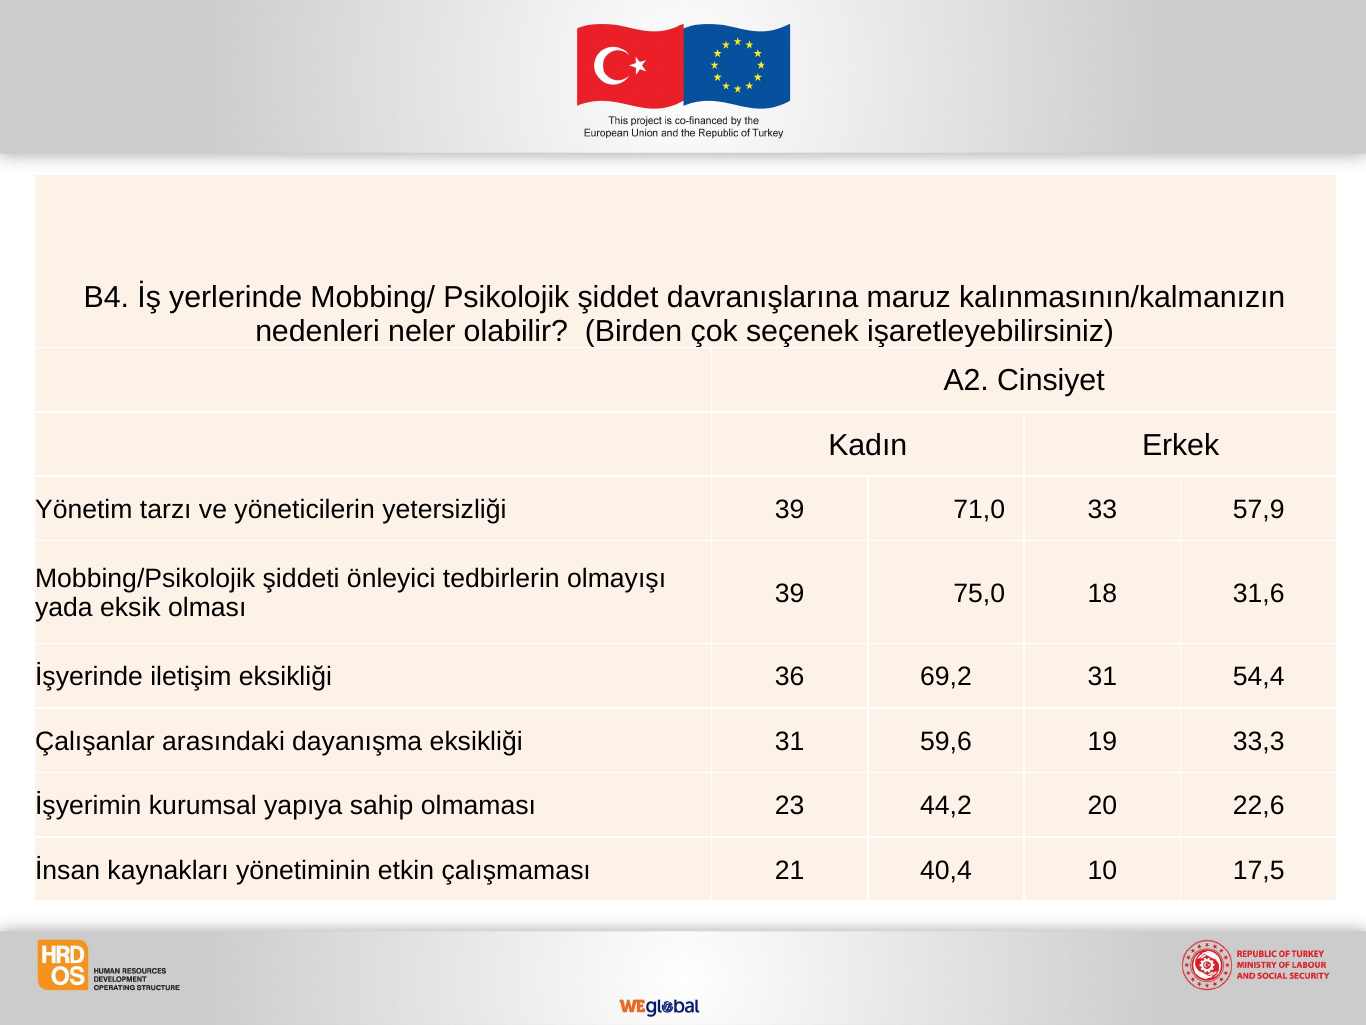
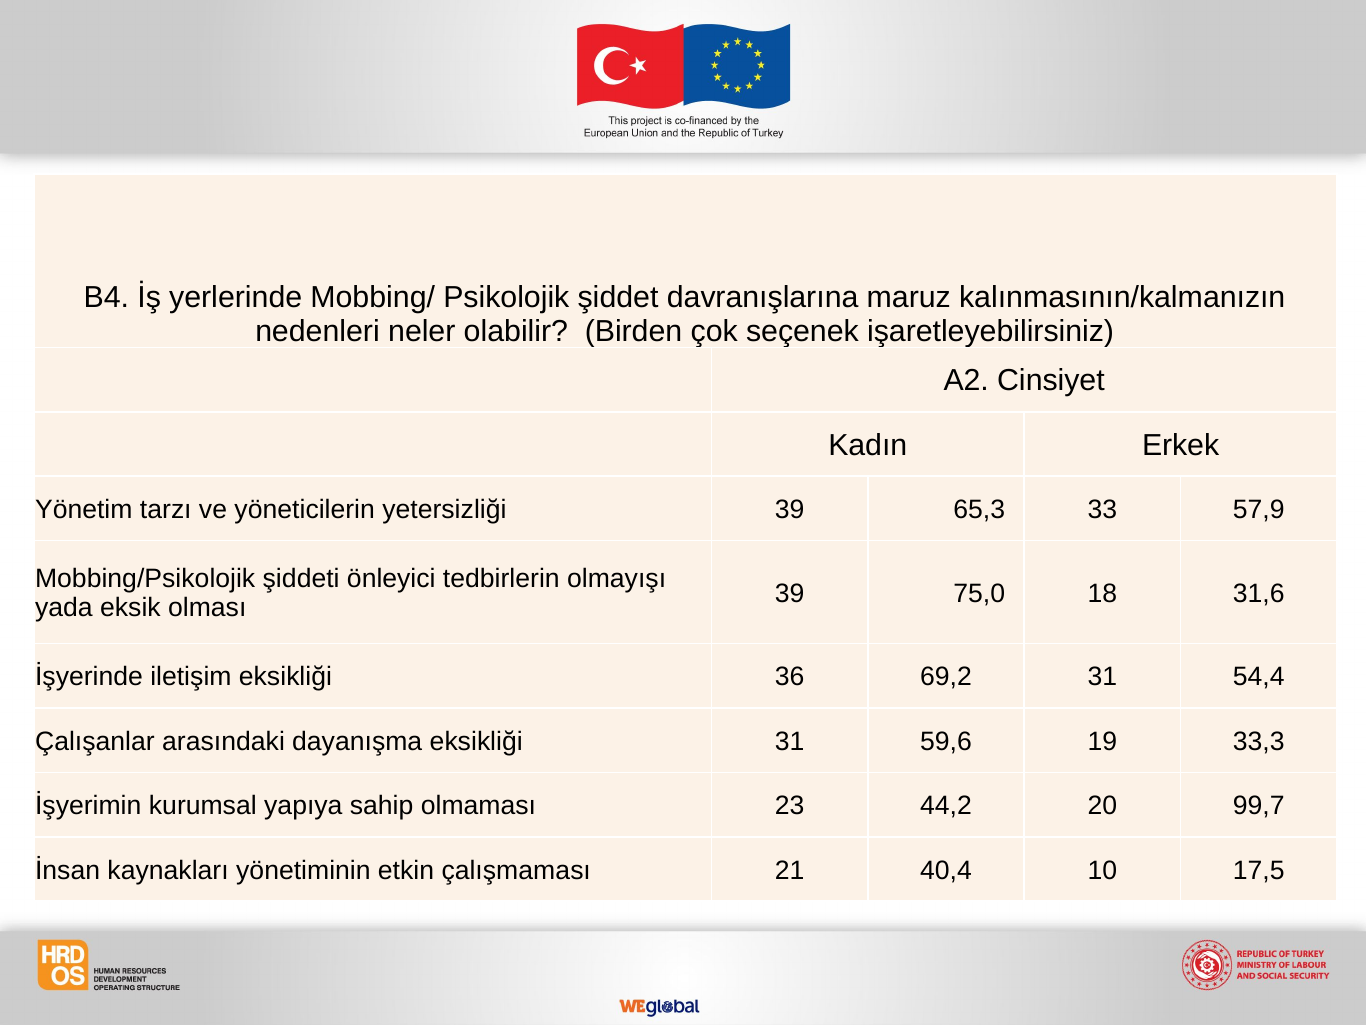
71,0: 71,0 -> 65,3
22,6: 22,6 -> 99,7
